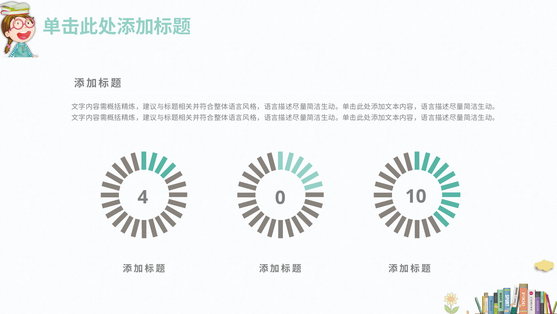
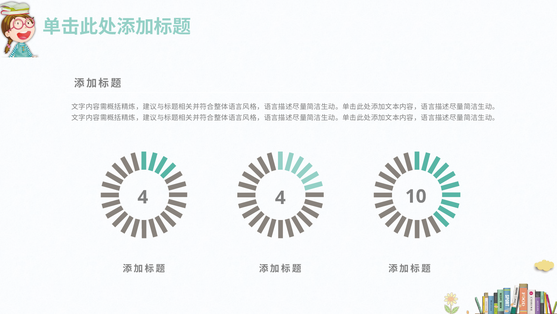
4 0: 0 -> 4
